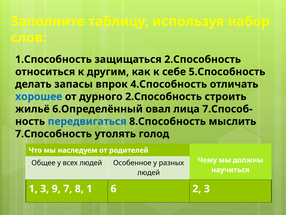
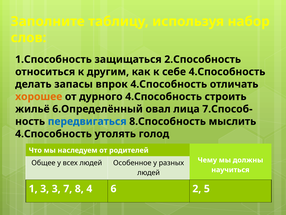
себе 5.Способность: 5.Способность -> 4.Способность
хорошее colour: blue -> orange
дурного 2.Способность: 2.Способность -> 4.Способность
7.Способность at (54, 134): 7.Способность -> 4.Способность
3 9: 9 -> 3
8 1: 1 -> 4
2 3: 3 -> 5
